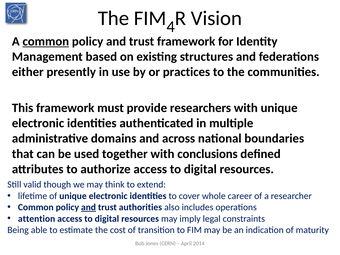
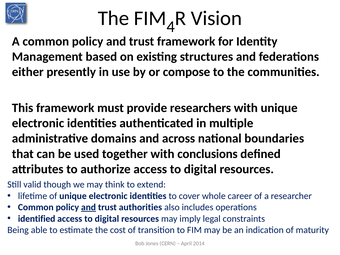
common at (46, 41) underline: present -> none
practices: practices -> compose
attention: attention -> identified
